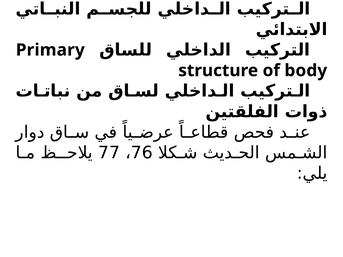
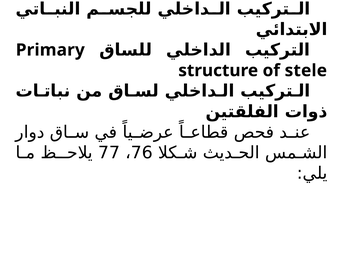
body: body -> stele
